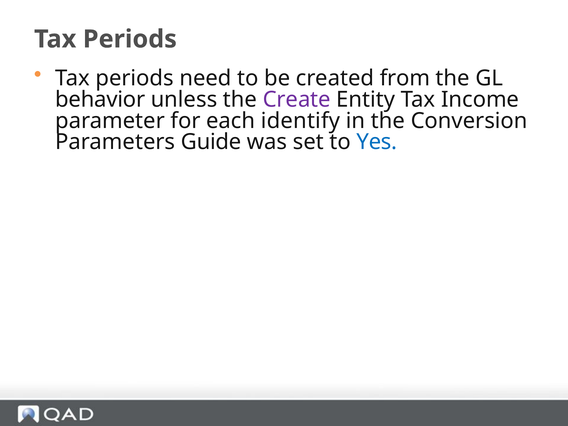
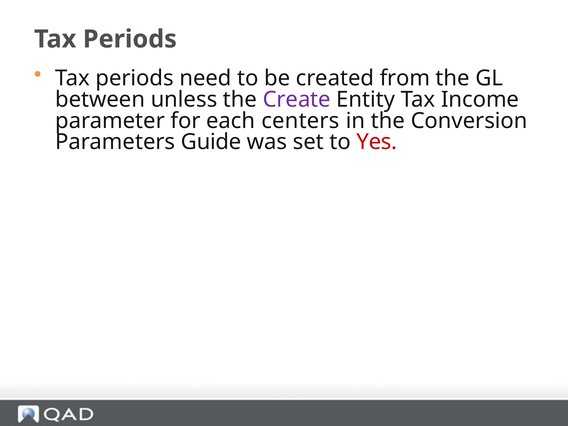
behavior: behavior -> between
identify: identify -> centers
Yes colour: blue -> red
